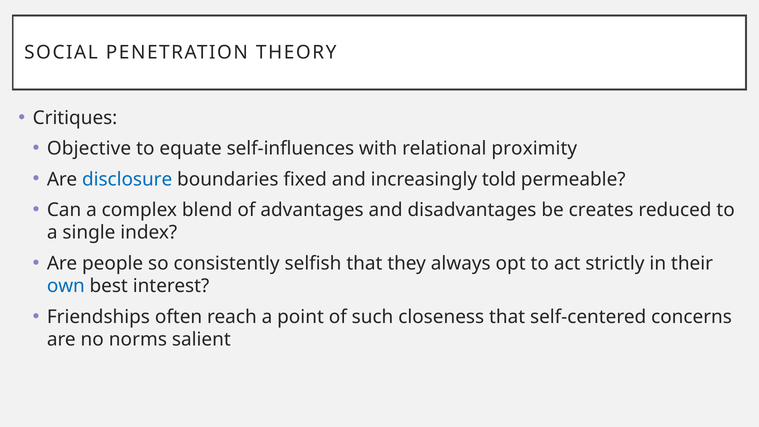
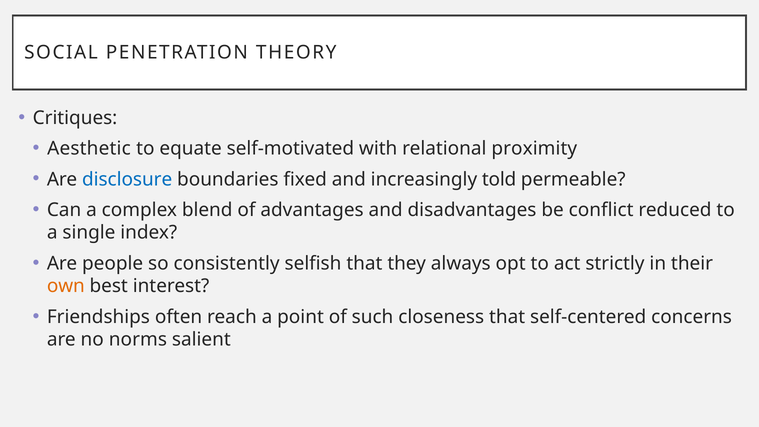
Objective: Objective -> Aesthetic
self-influences: self-influences -> self-motivated
creates: creates -> conflict
own colour: blue -> orange
